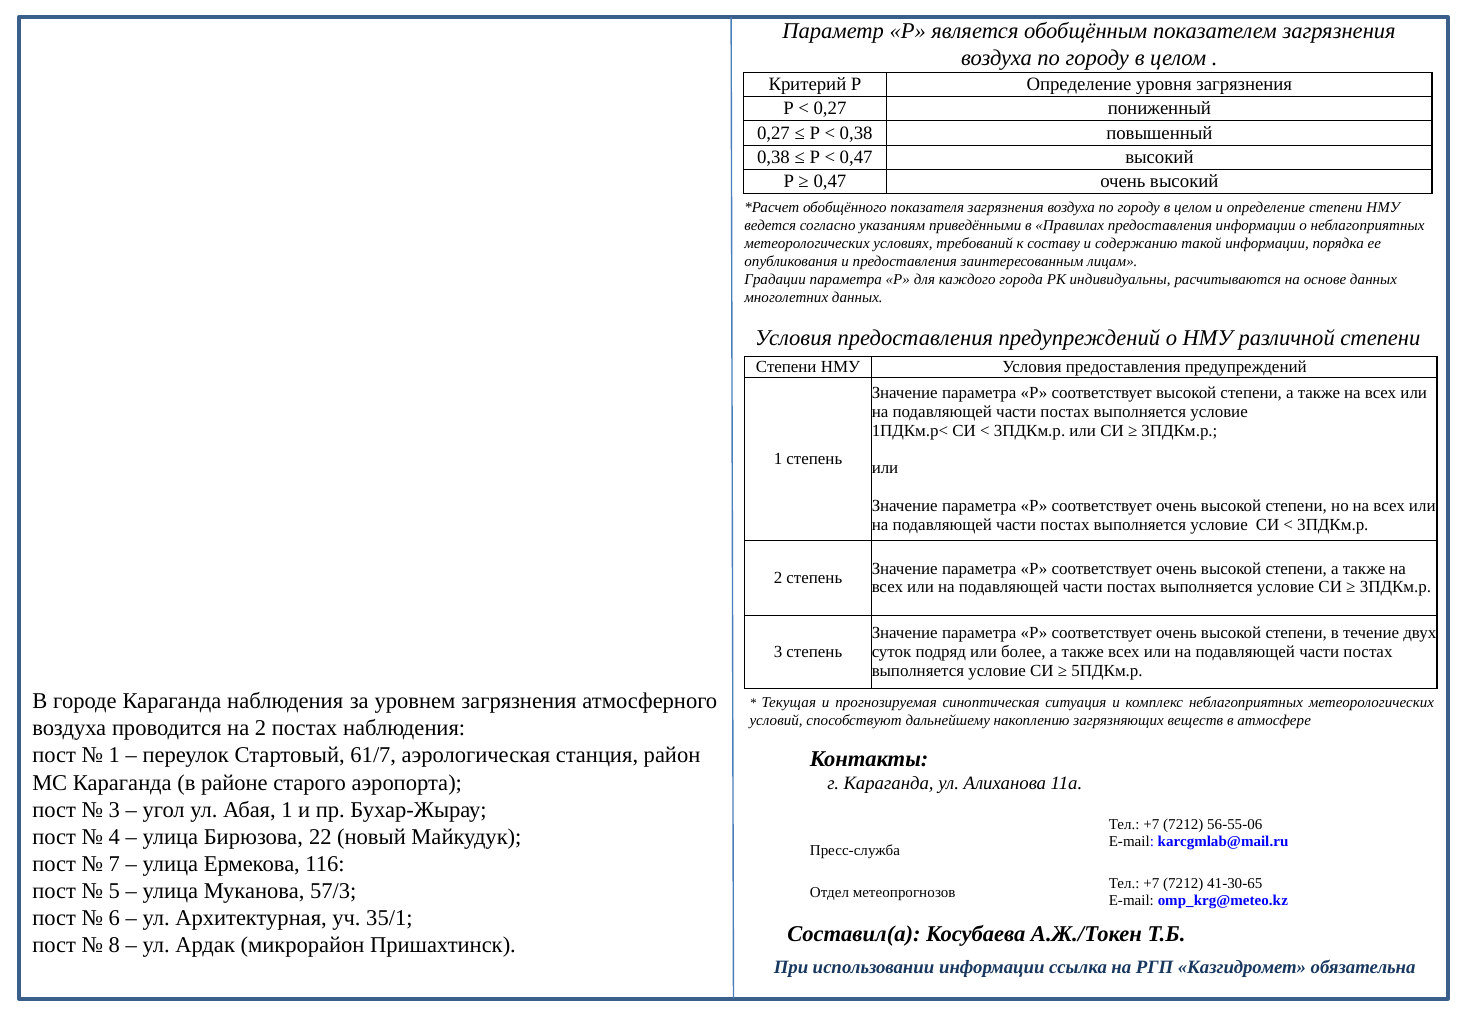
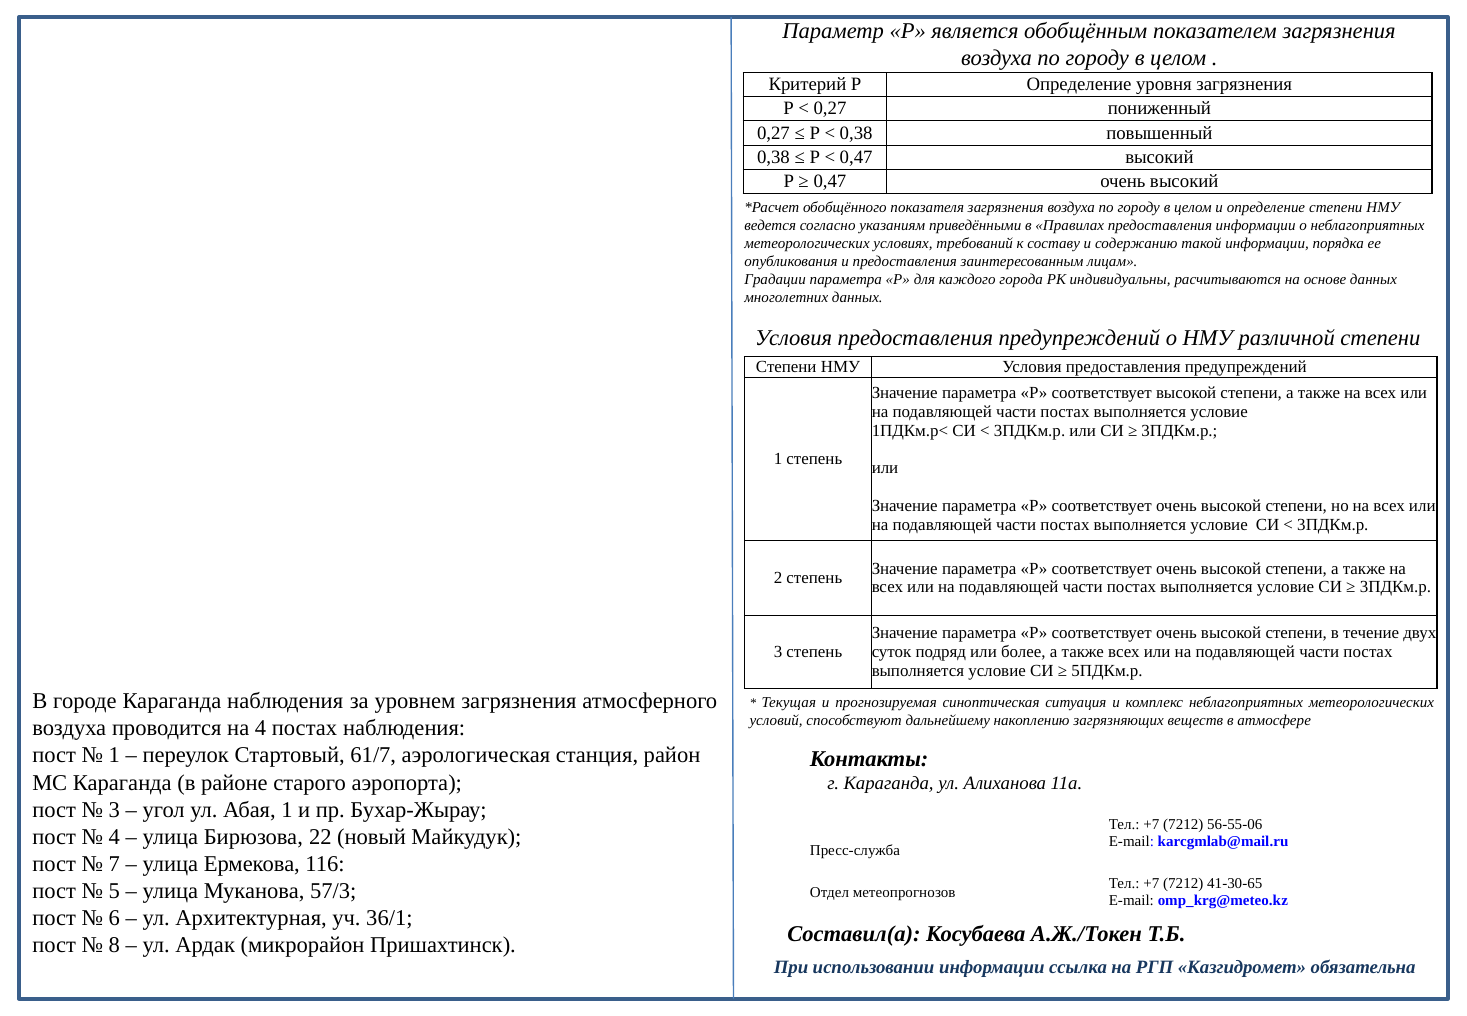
на 2: 2 -> 4
35/1: 35/1 -> 36/1
